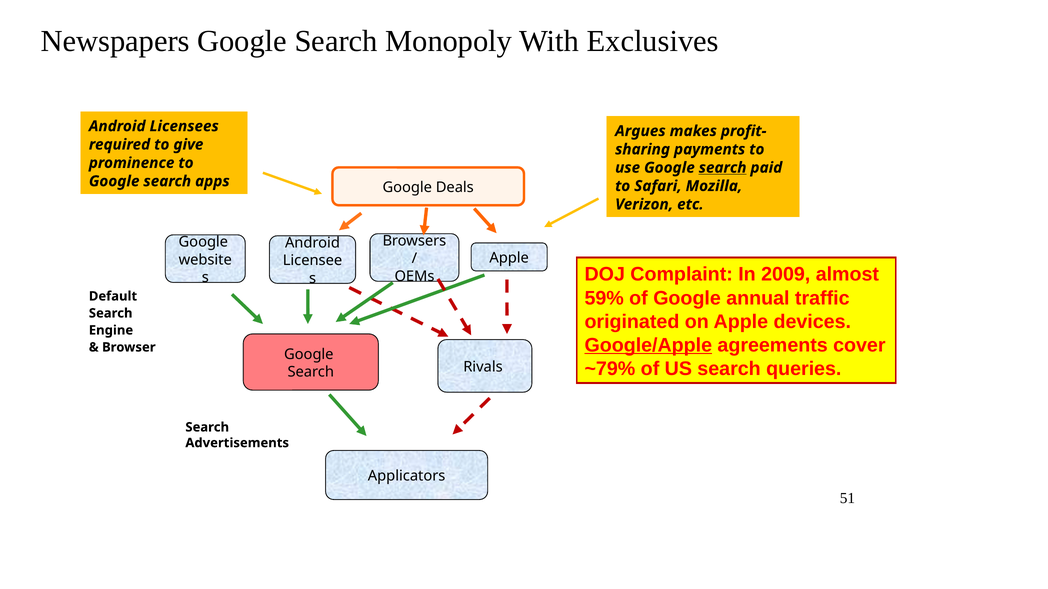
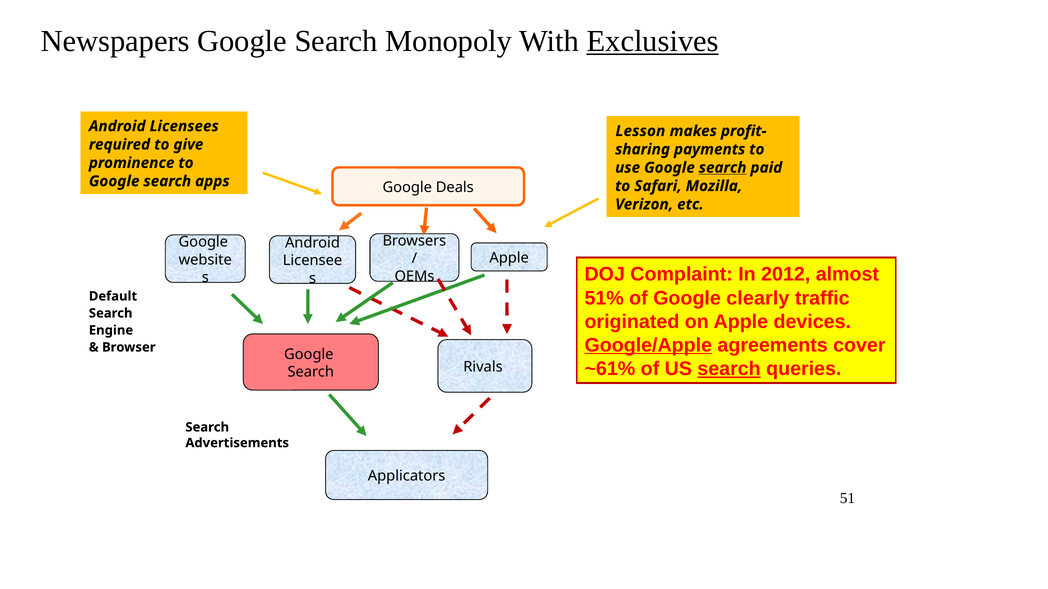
Exclusives underline: none -> present
Argues: Argues -> Lesson
2009: 2009 -> 2012
59%: 59% -> 51%
annual: annual -> clearly
~79%: ~79% -> ~61%
search at (729, 369) underline: none -> present
